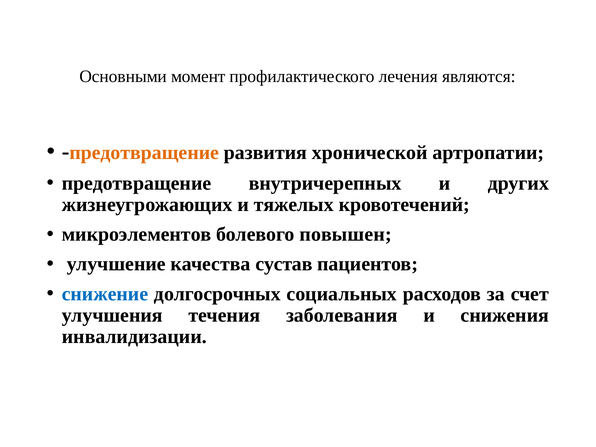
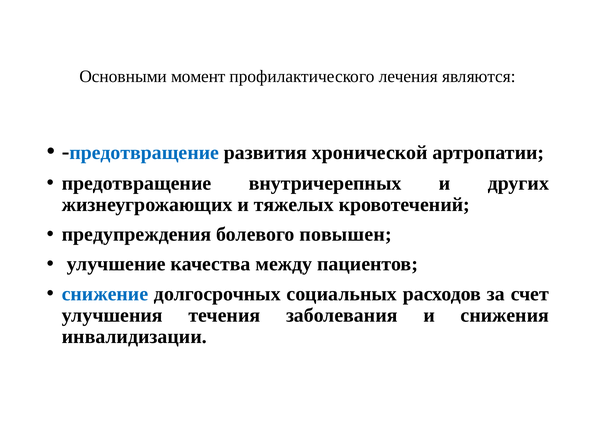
предотвращение at (144, 153) colour: orange -> blue
микроэлементов: микроэлементов -> предупреждения
сустав: сустав -> между
